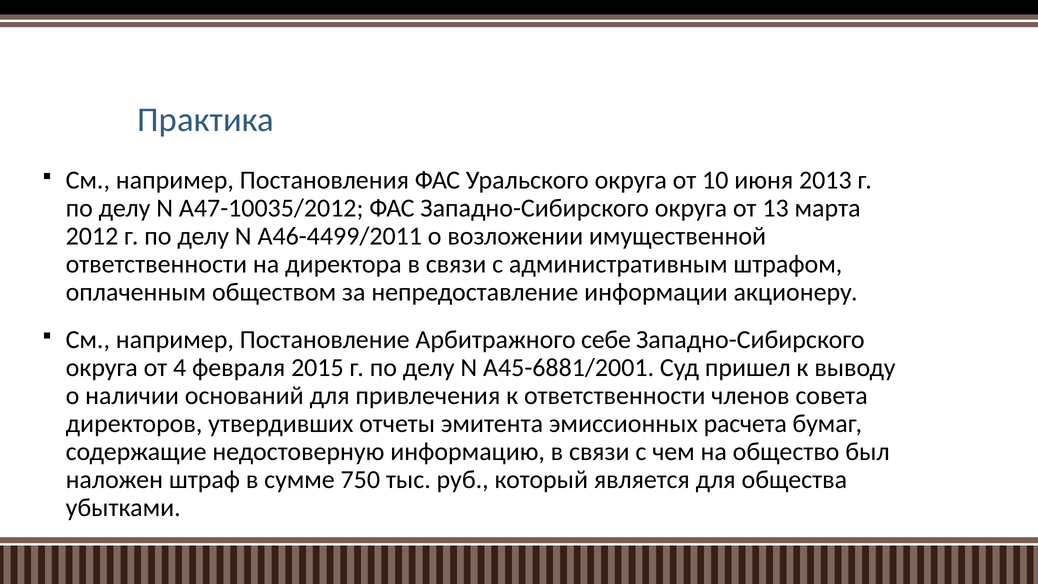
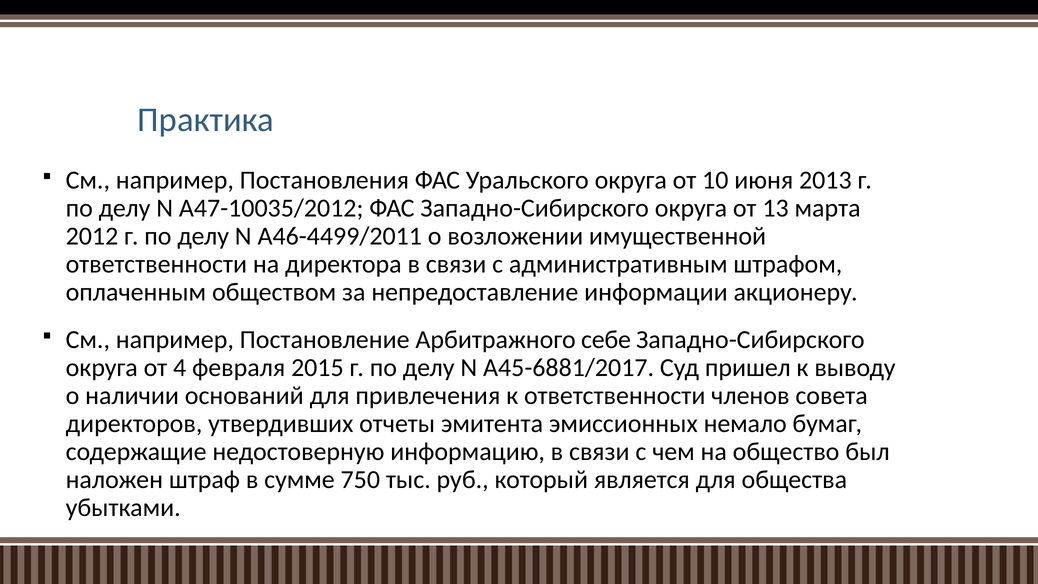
А45-6881/2001: А45-6881/2001 -> А45-6881/2017
расчета: расчета -> немало
